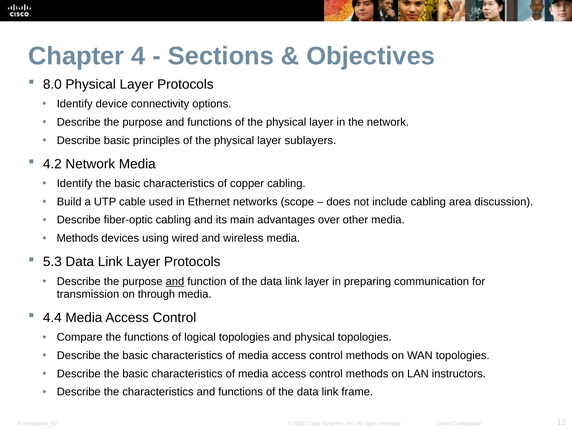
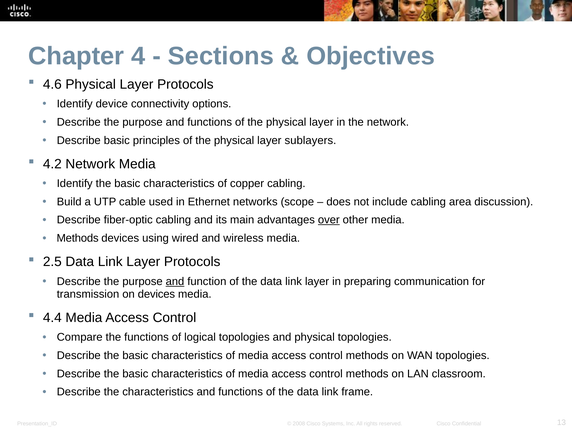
8.0: 8.0 -> 4.6
over underline: none -> present
5.3: 5.3 -> 2.5
on through: through -> devices
instructors: instructors -> classroom
